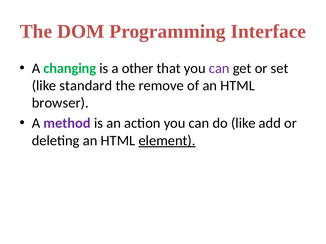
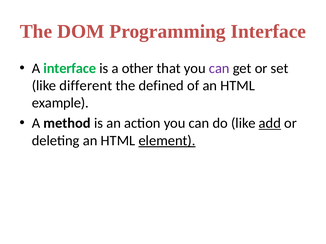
A changing: changing -> interface
standard: standard -> different
remove: remove -> defined
browser: browser -> example
method colour: purple -> black
add underline: none -> present
